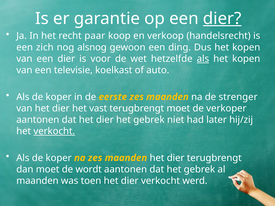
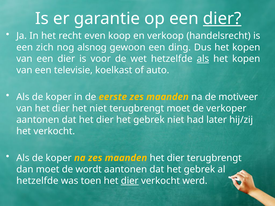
paar: paar -> even
strenger: strenger -> motiveer
het vast: vast -> niet
verkocht at (54, 131) underline: present -> none
maanden at (37, 181): maanden -> hetzelfde
dier at (130, 181) underline: none -> present
